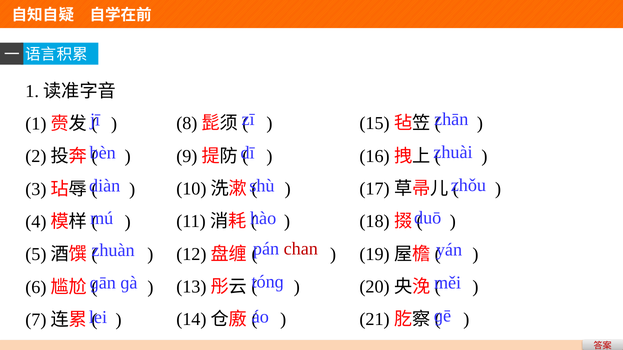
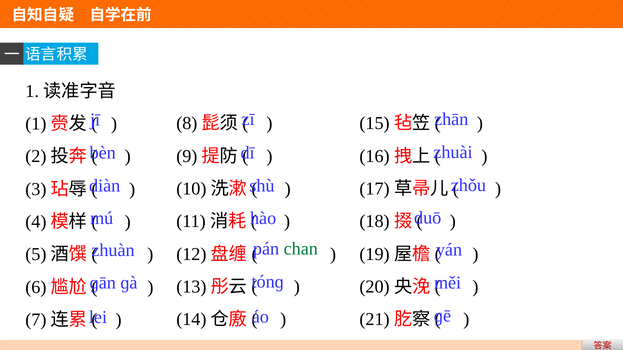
chan colour: red -> green
